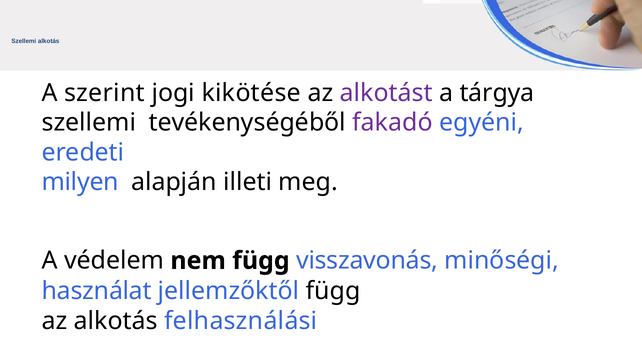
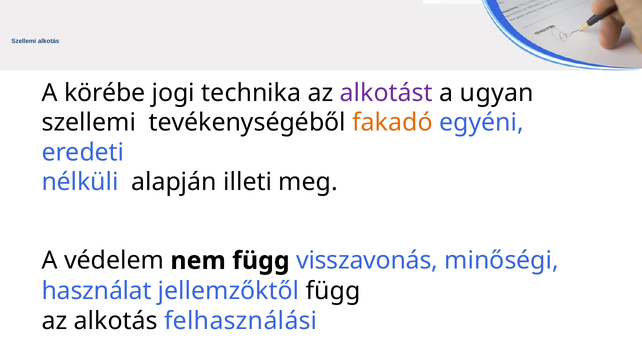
szerint: szerint -> körébe
kikötése: kikötése -> technika
tárgya: tárgya -> ugyan
fakadó colour: purple -> orange
milyen: milyen -> nélküli
